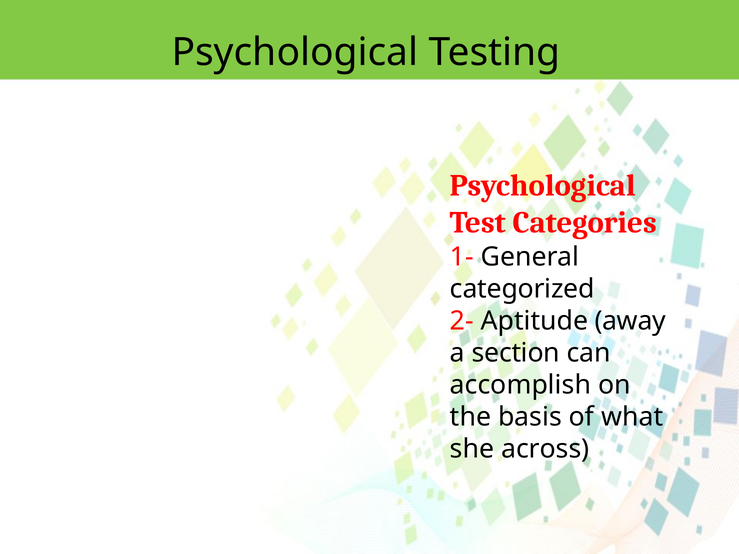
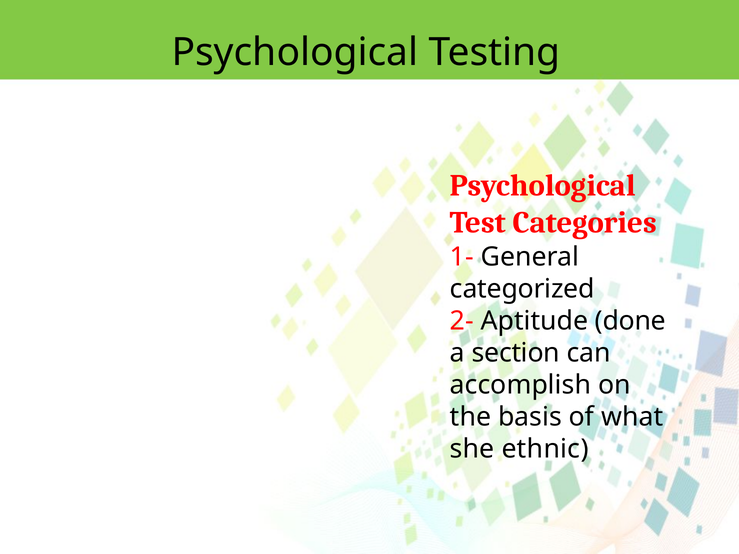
away: away -> done
across: across -> ethnic
